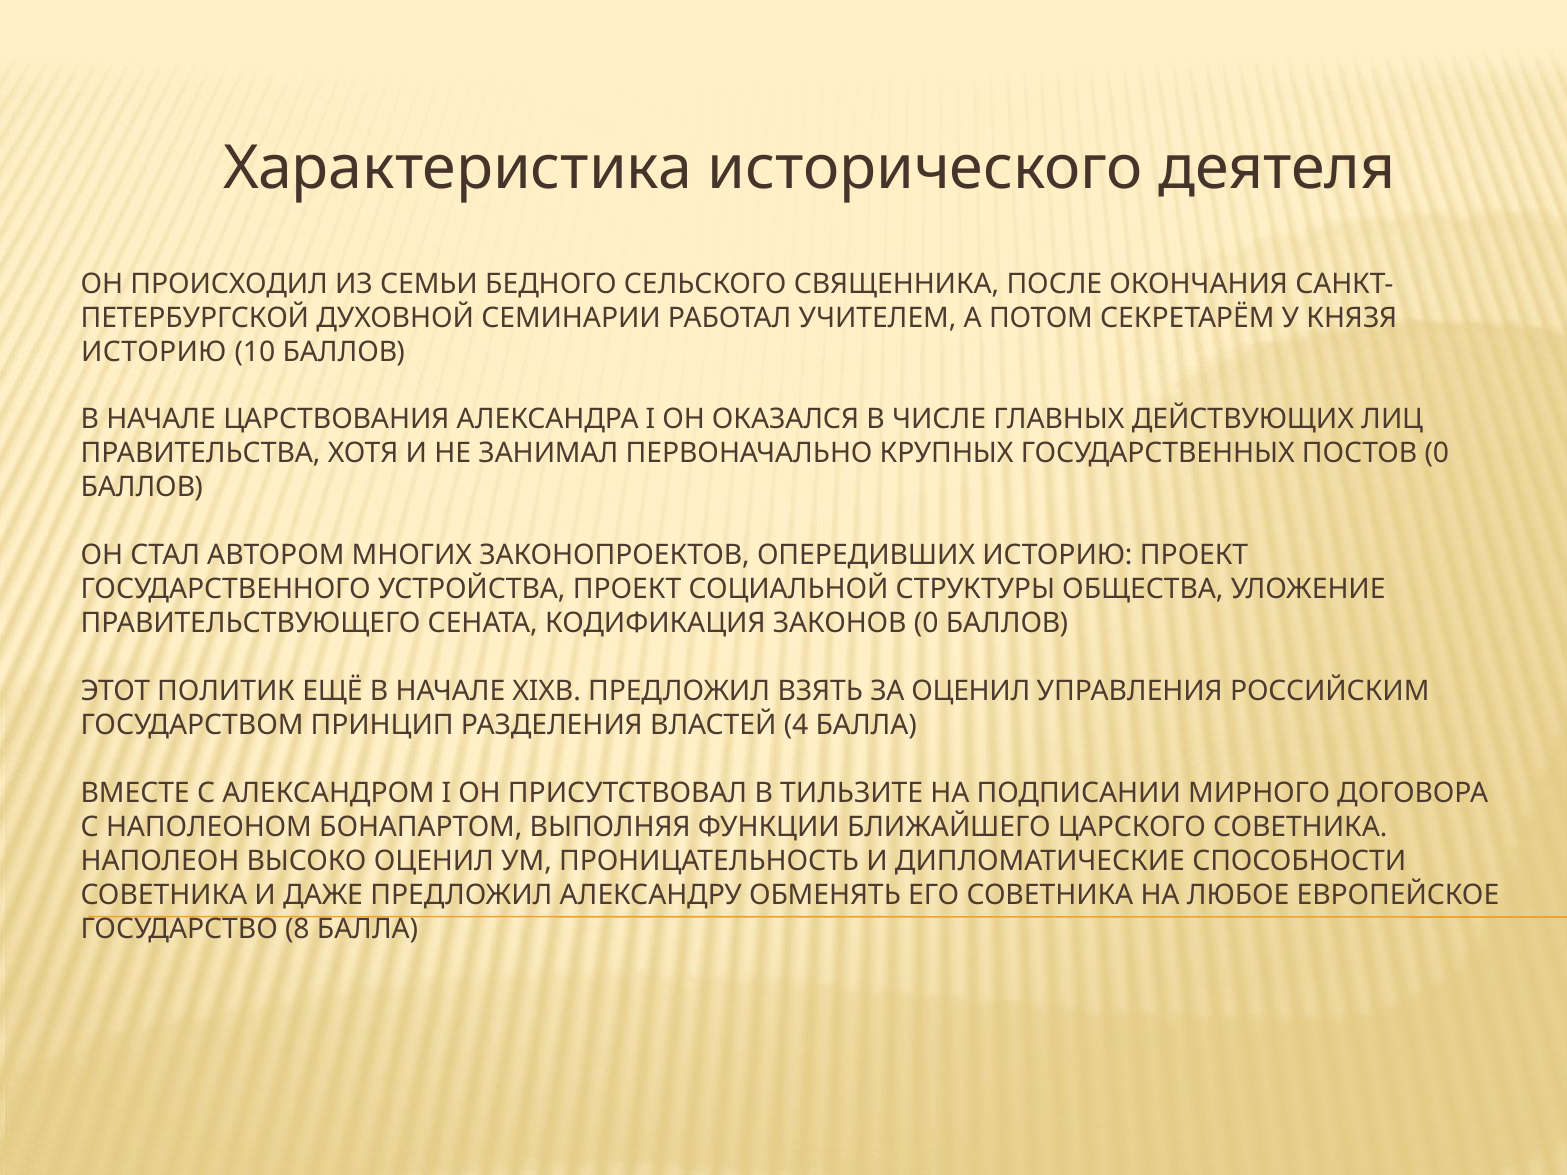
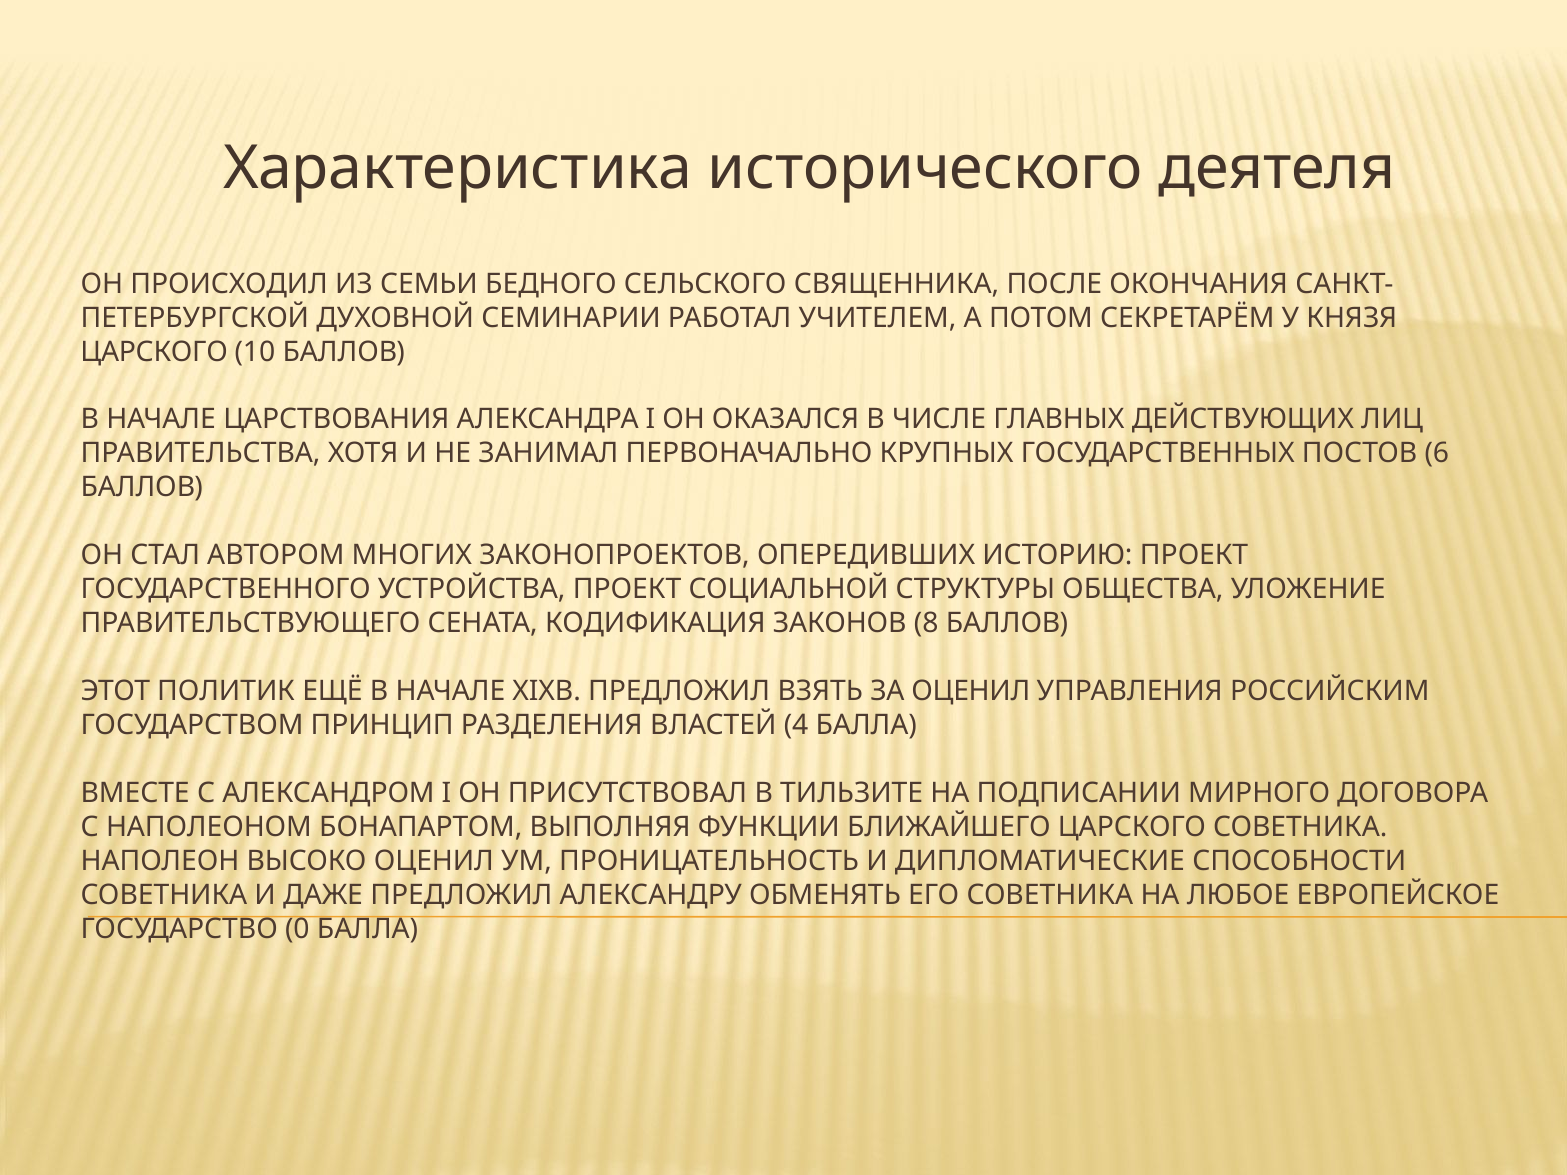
ИСТОРИЮ at (154, 352): ИСТОРИЮ -> ЦАРСКОГО
ПОСТОВ 0: 0 -> 6
ЗАКОНОВ 0: 0 -> 8
8: 8 -> 0
